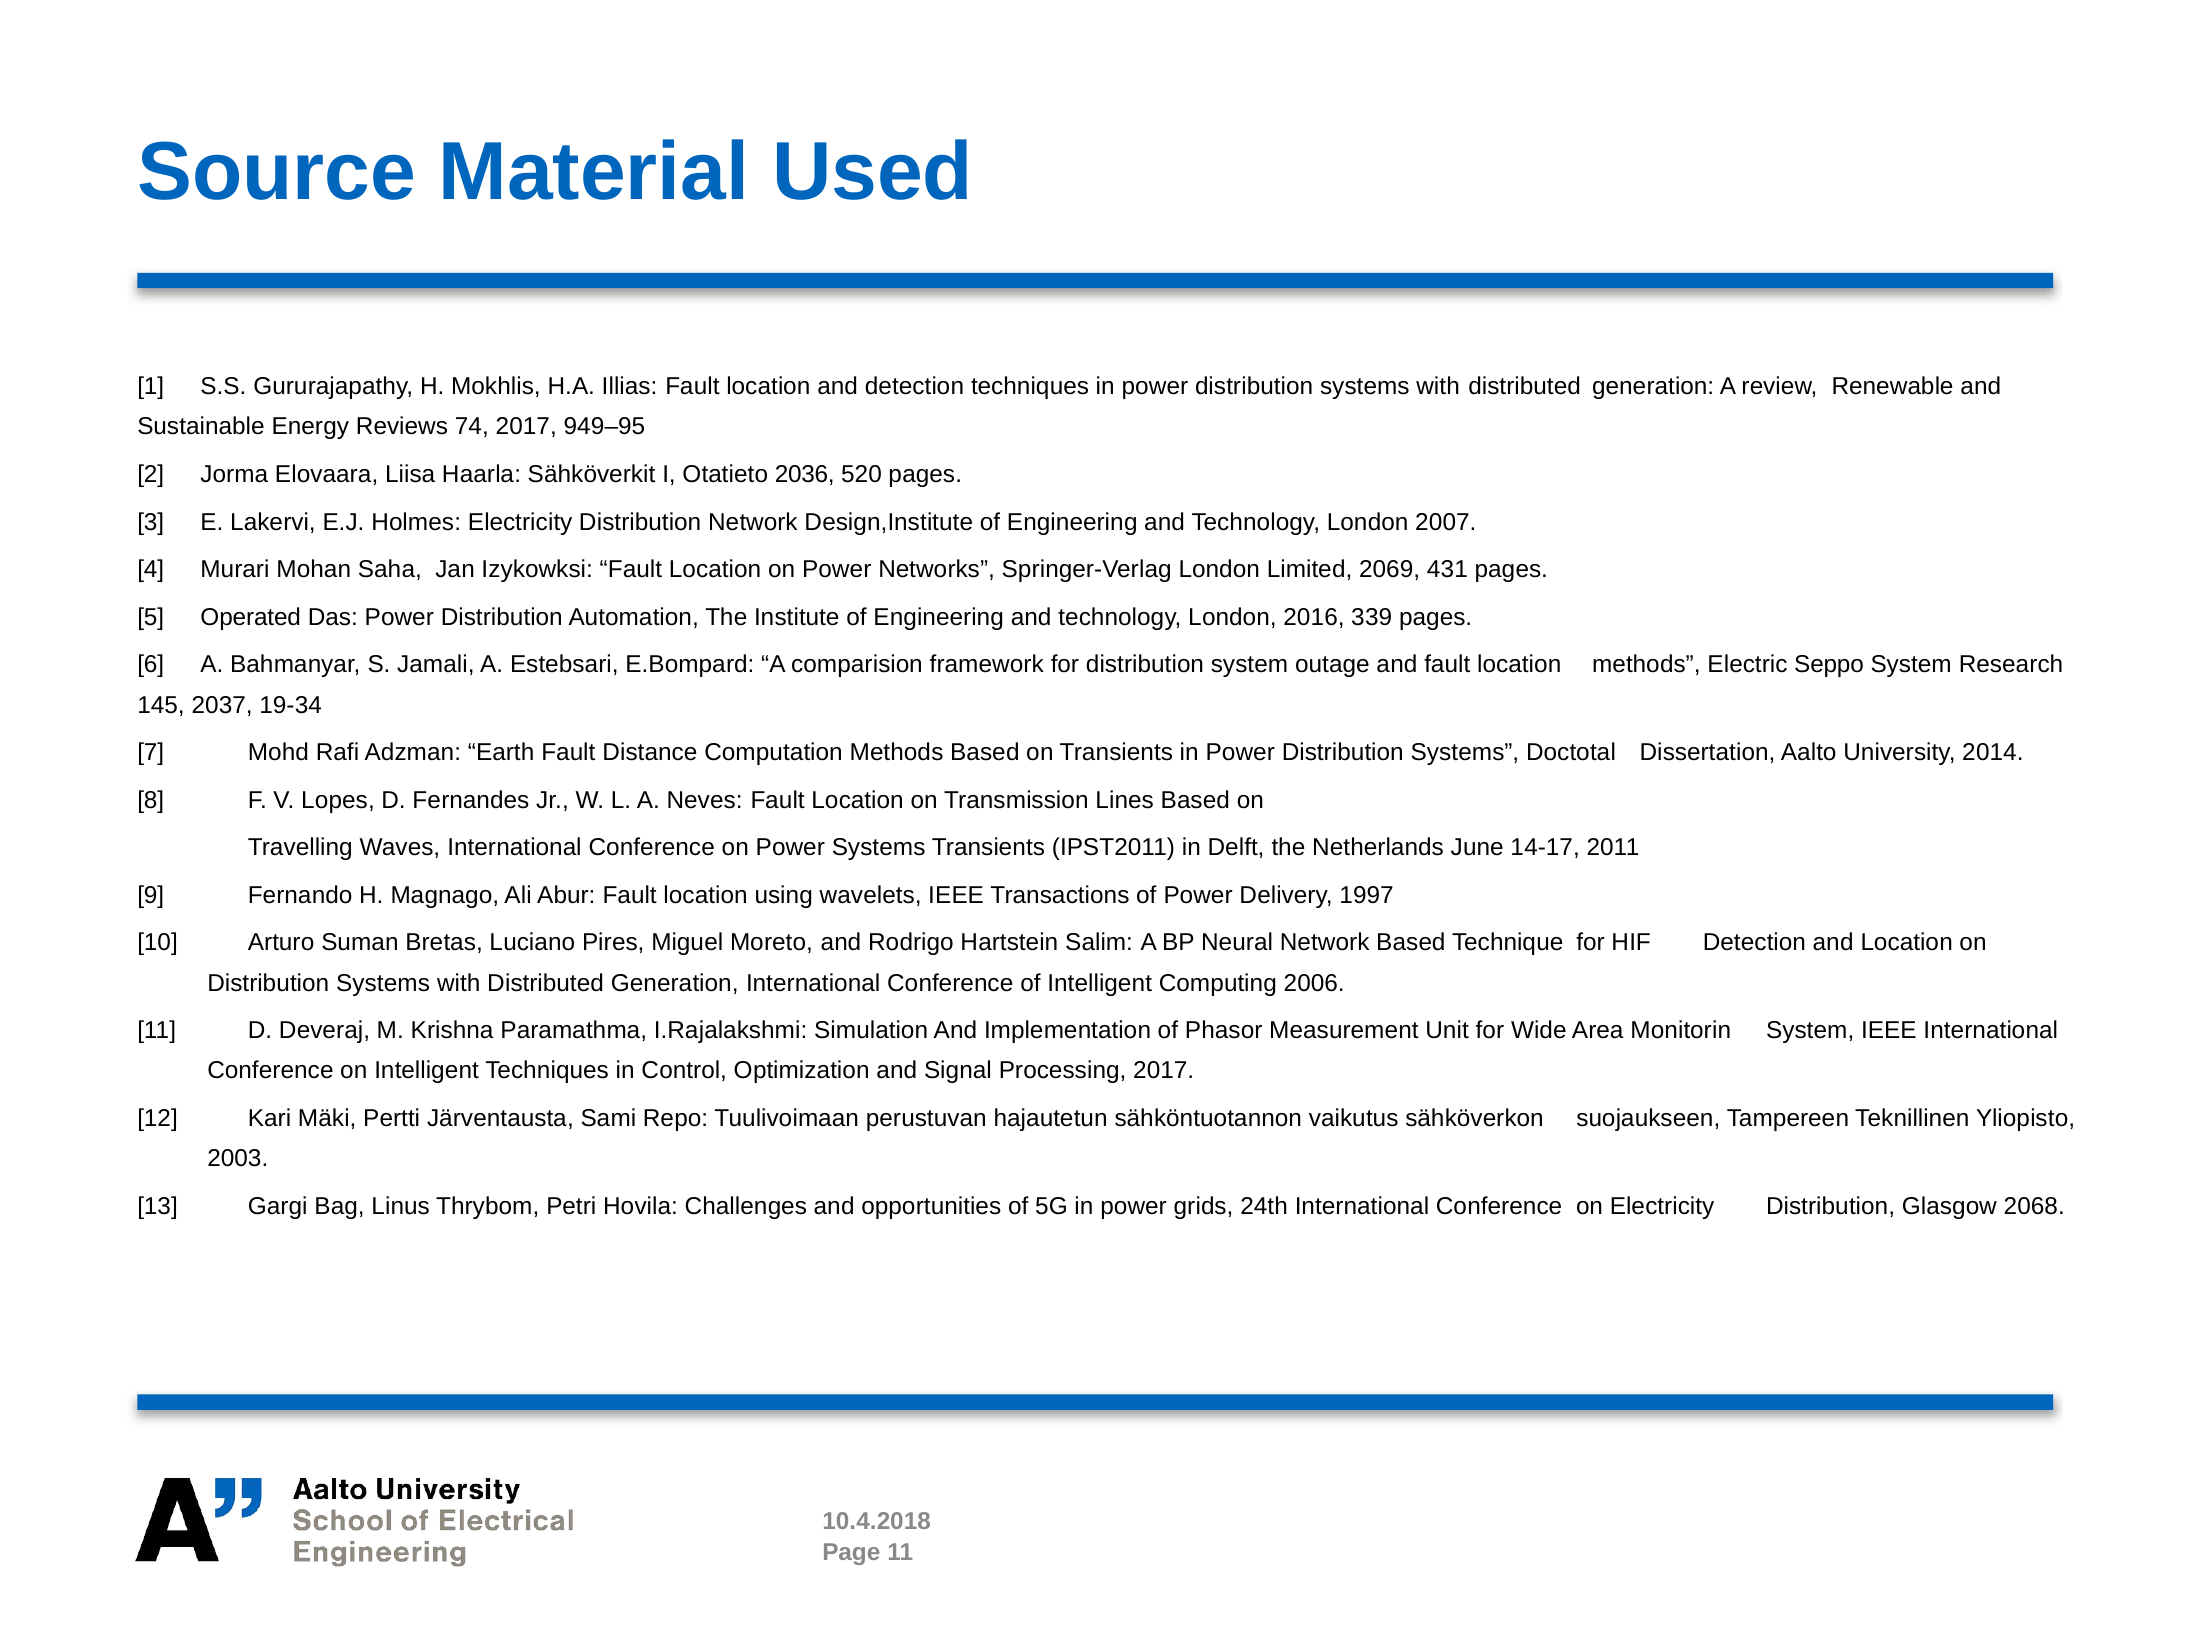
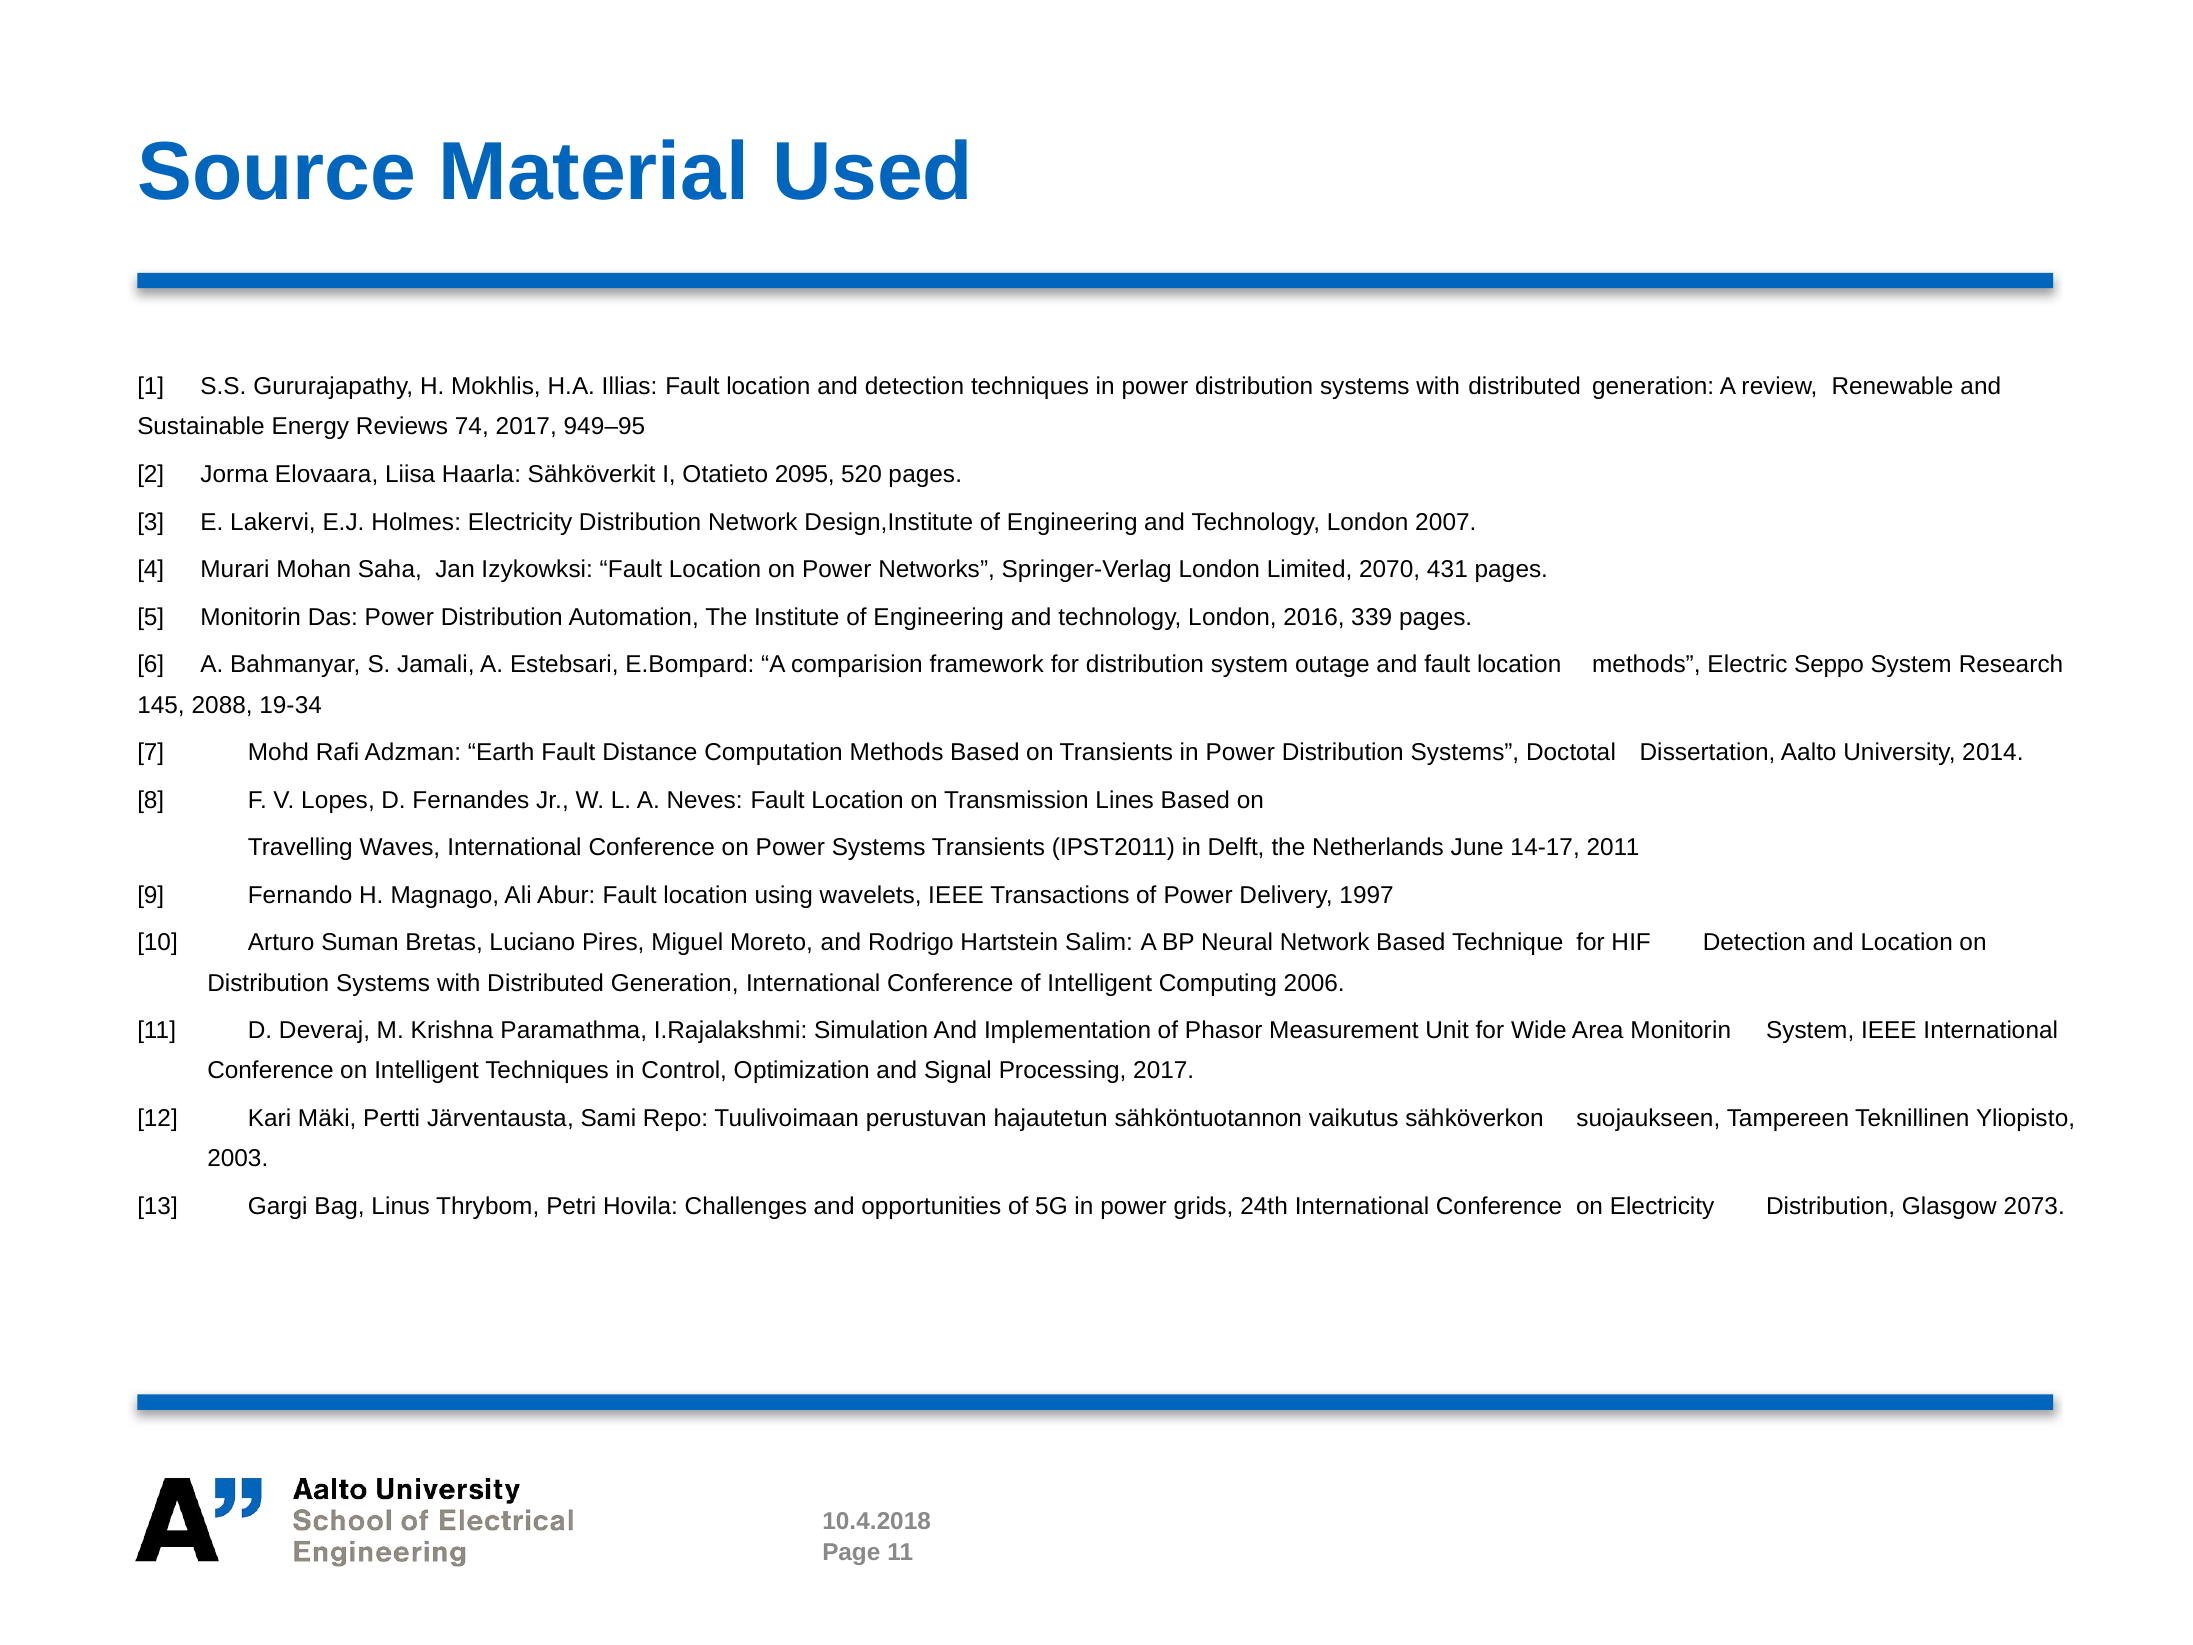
2036: 2036 -> 2095
2069: 2069 -> 2070
5 Operated: Operated -> Monitorin
2037: 2037 -> 2088
2068: 2068 -> 2073
